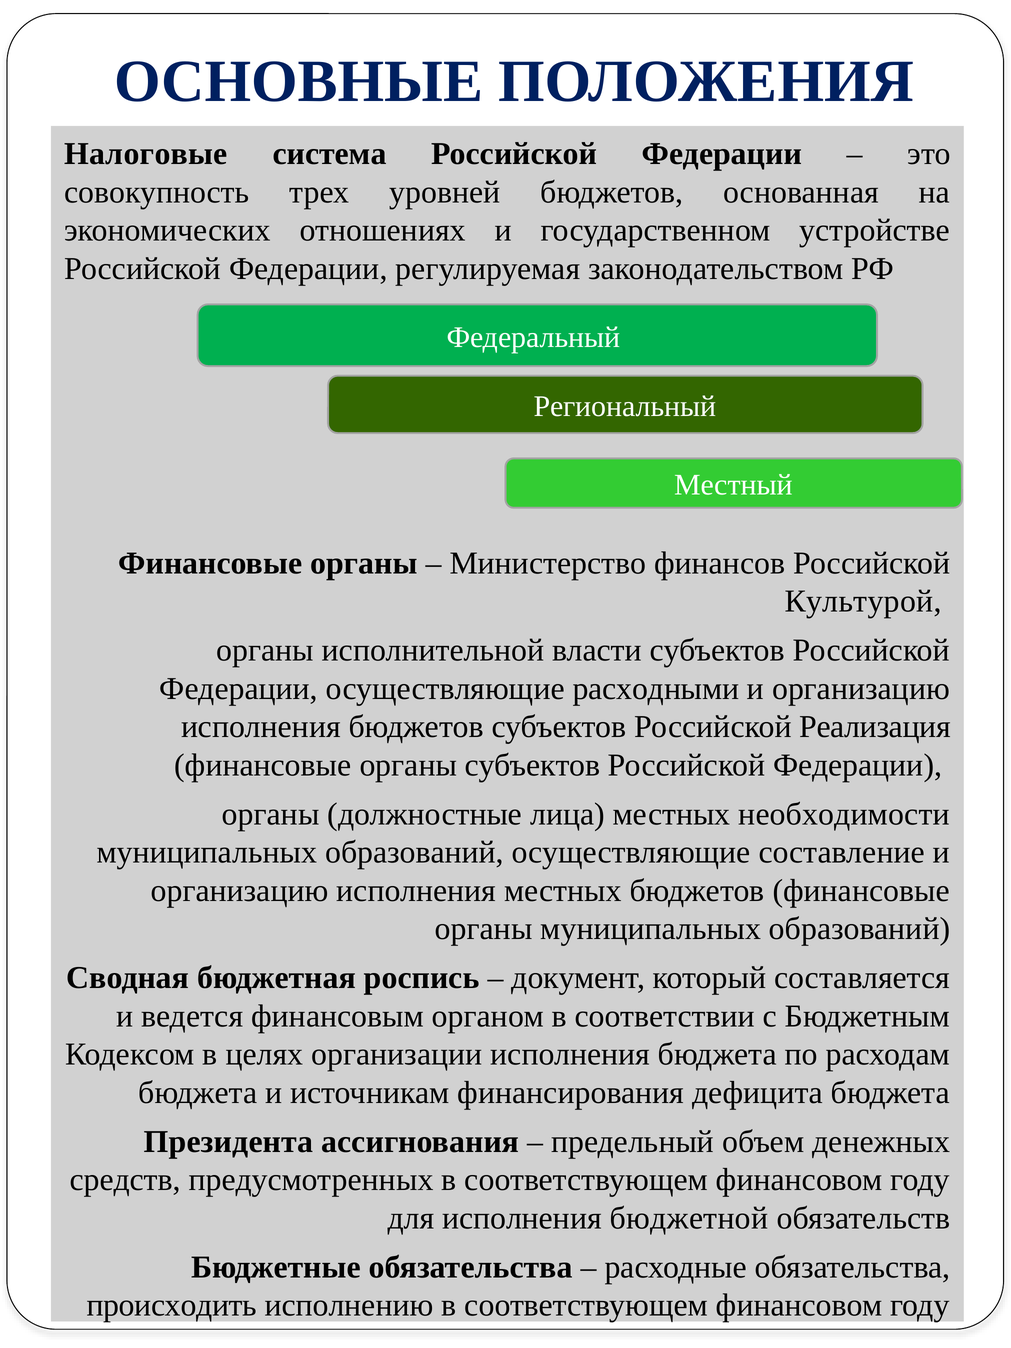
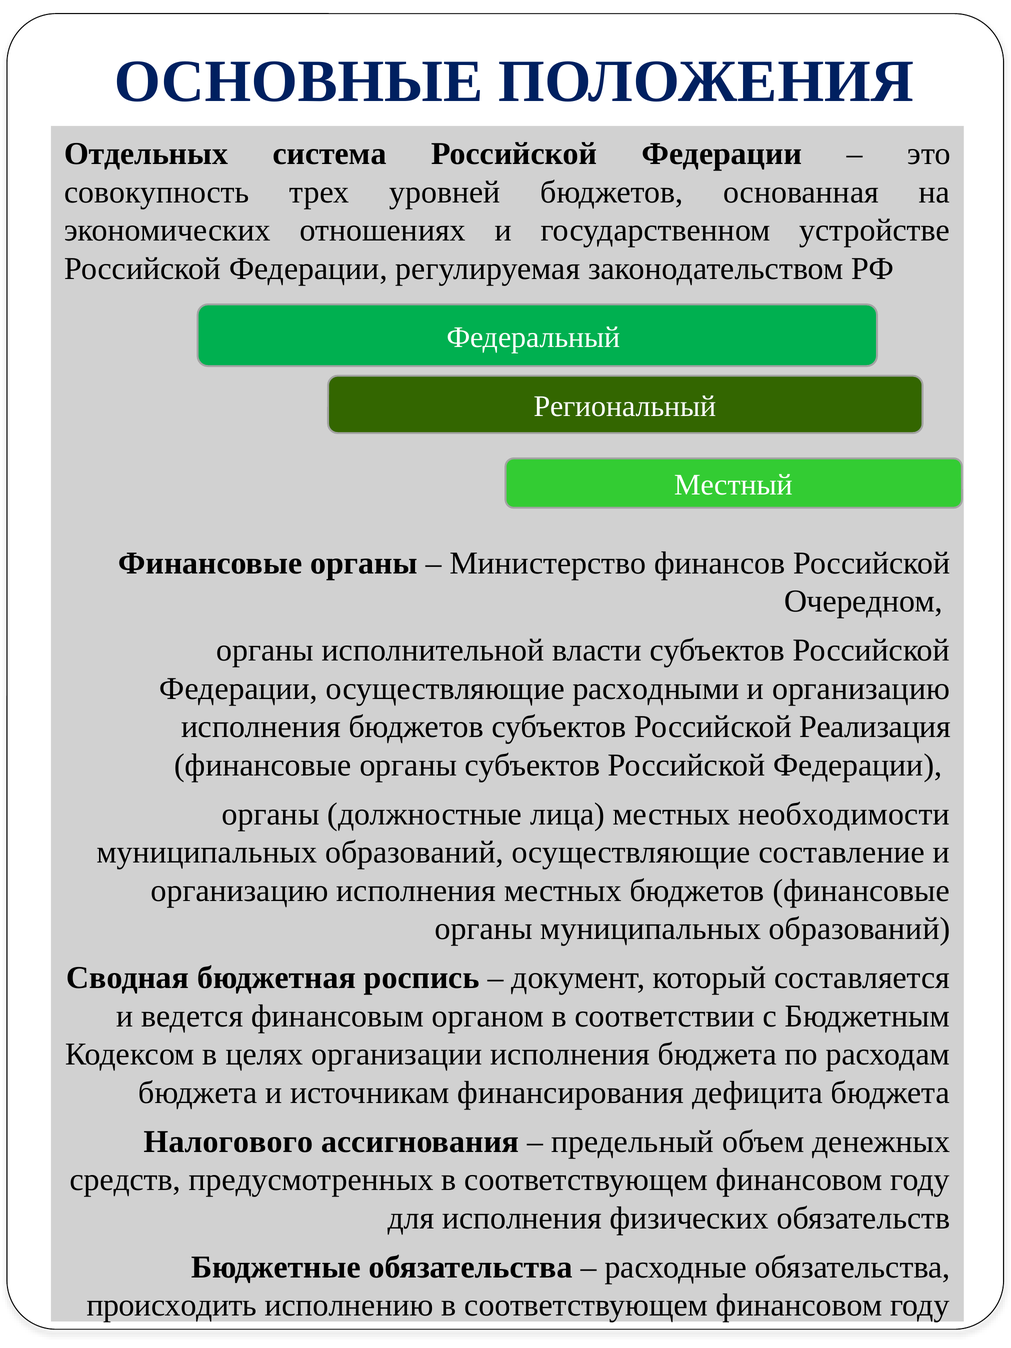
Налоговые: Налоговые -> Отдельных
Культурой: Культурой -> Очередном
Президента: Президента -> Налогового
бюджетной: бюджетной -> физических
